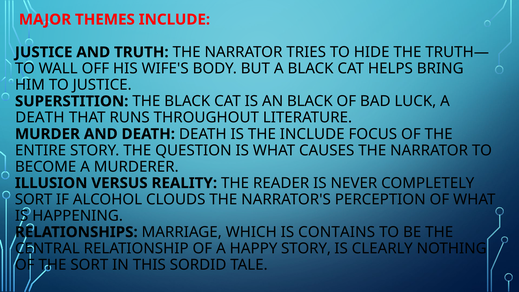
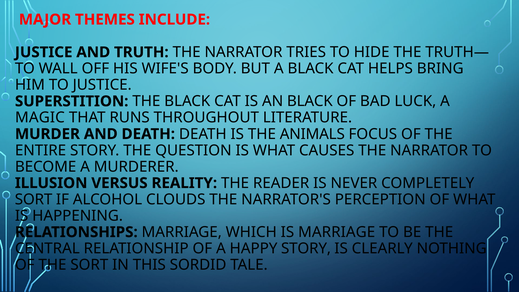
DEATH at (40, 118): DEATH -> MAGIC
THE INCLUDE: INCLUDE -> ANIMALS
IS CONTAINS: CONTAINS -> MARRIAGE
